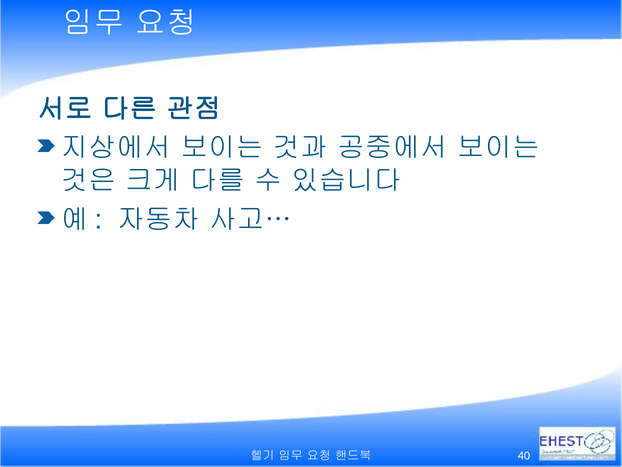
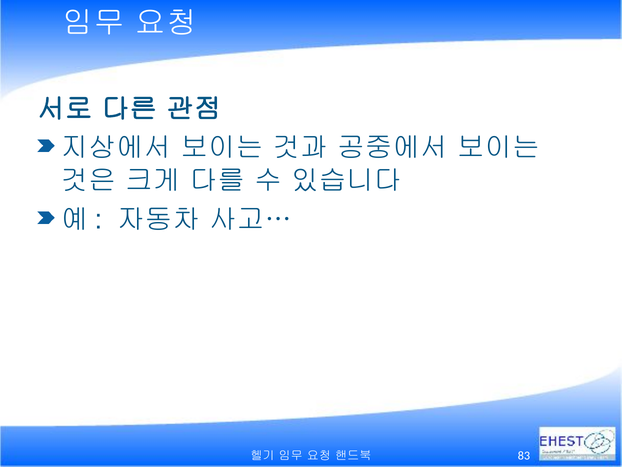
40: 40 -> 83
